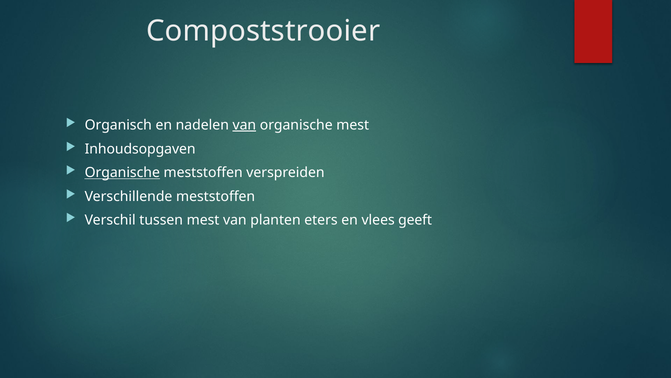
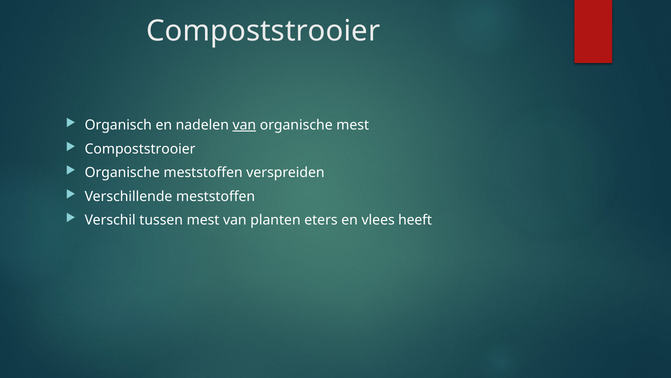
Inhoudsopgaven at (140, 149): Inhoudsopgaven -> Compoststrooier
Organische at (122, 172) underline: present -> none
geeft: geeft -> heeft
